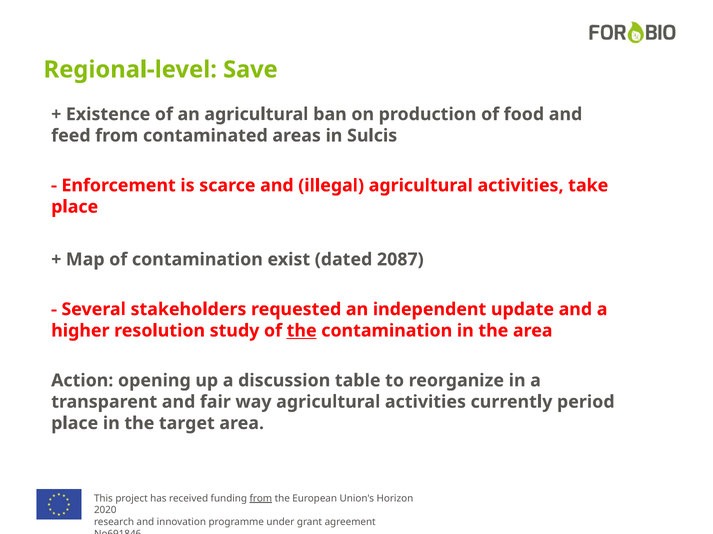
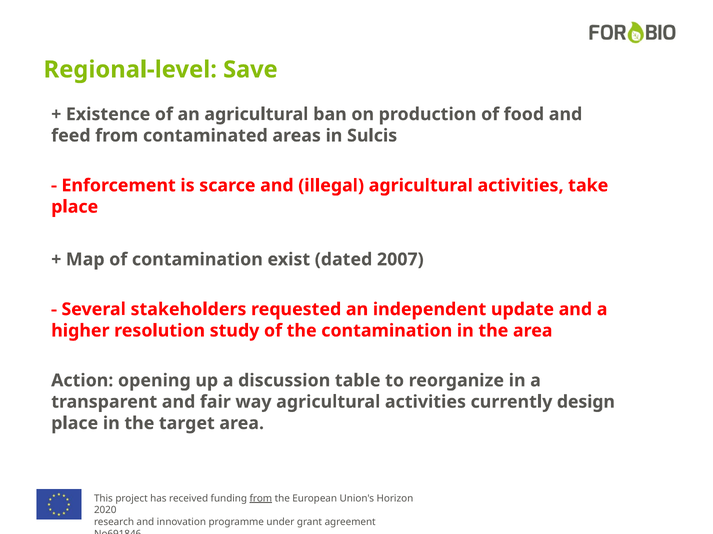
2087: 2087 -> 2007
the at (302, 331) underline: present -> none
period: period -> design
